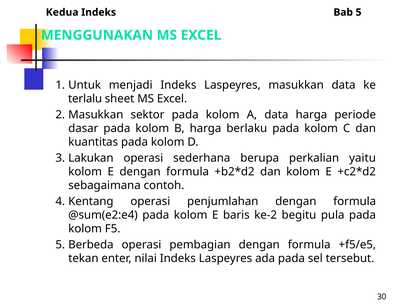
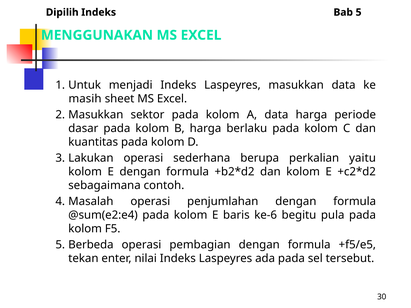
Kedua: Kedua -> Dipilih
terlalu: terlalu -> masih
Kentang: Kentang -> Masalah
ke-2: ke-2 -> ke-6
